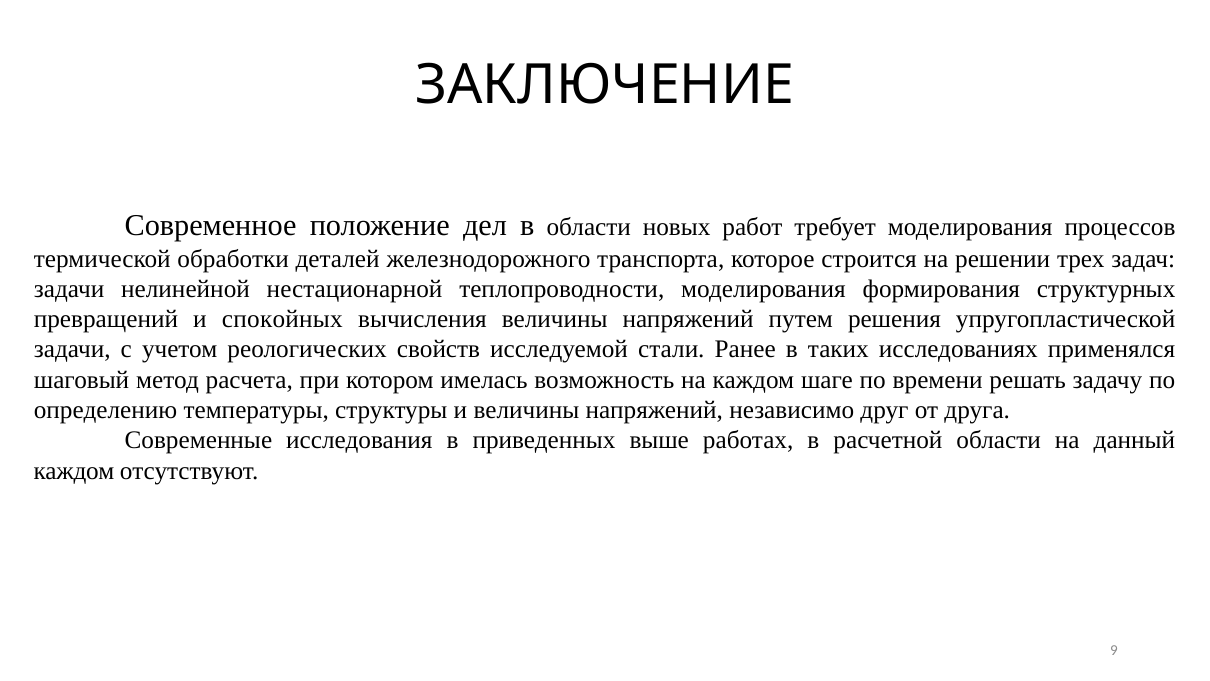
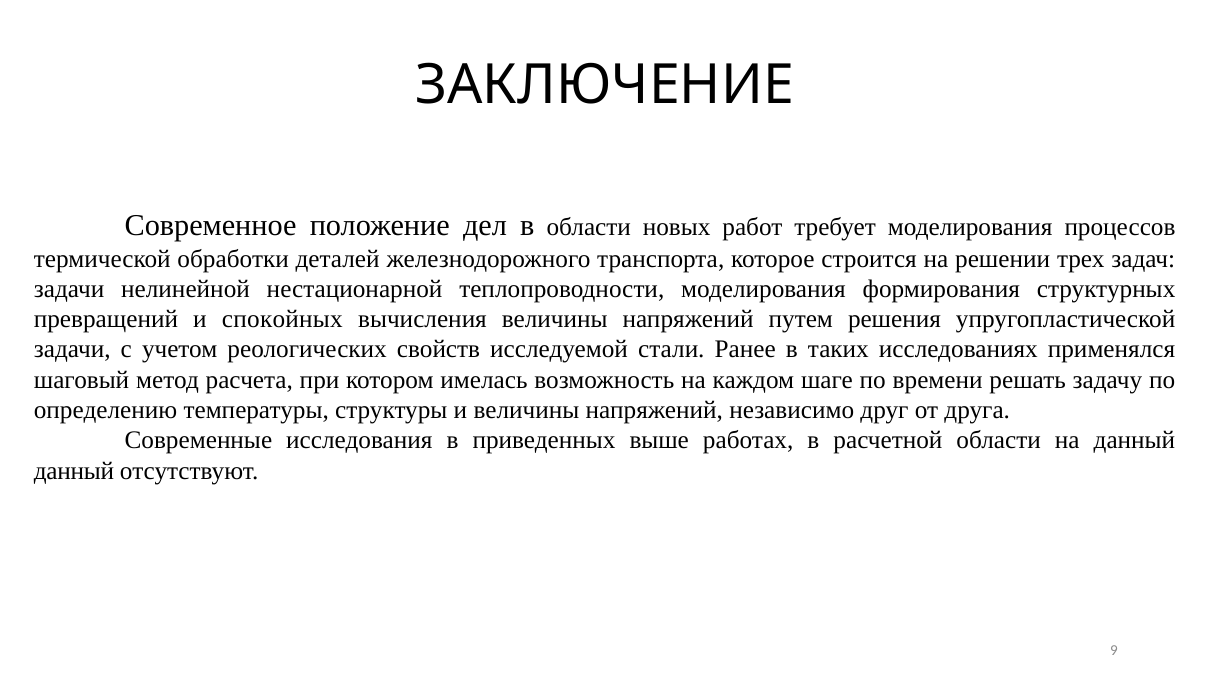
каждом at (74, 470): каждом -> данный
